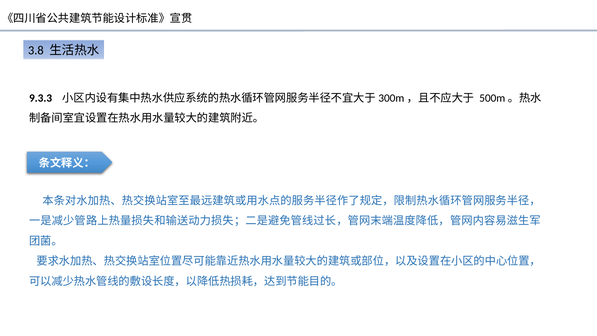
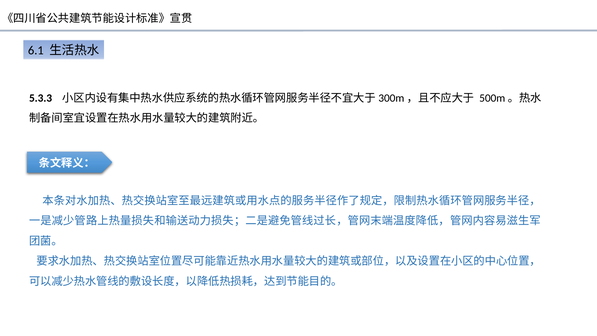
3.8: 3.8 -> 6.1
9.3.3: 9.3.3 -> 5.3.3
